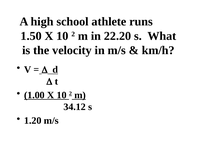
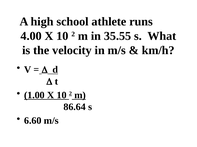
1.50: 1.50 -> 4.00
22.20: 22.20 -> 35.55
34.12: 34.12 -> 86.64
1.20: 1.20 -> 6.60
